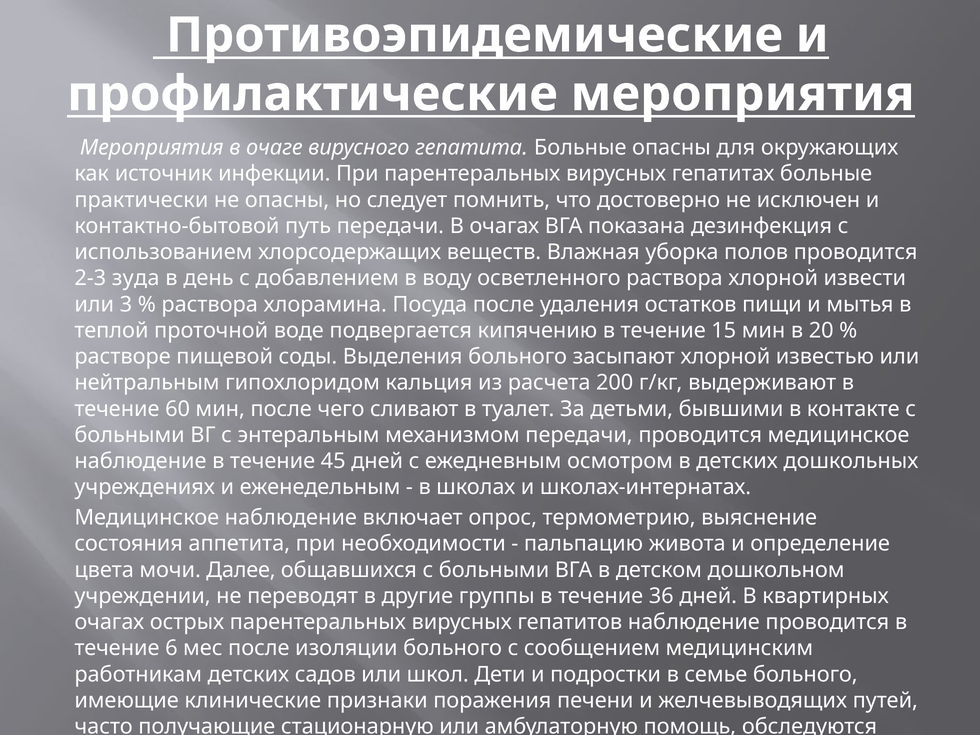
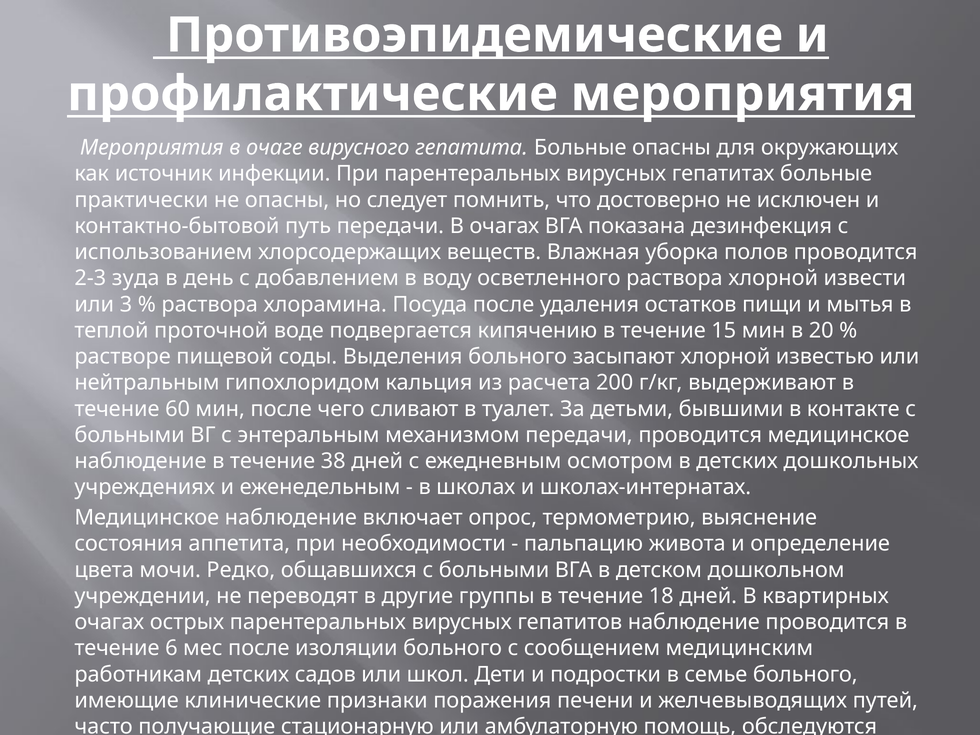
45: 45 -> 38
мочи Далее: Далее -> Редко
36: 36 -> 18
